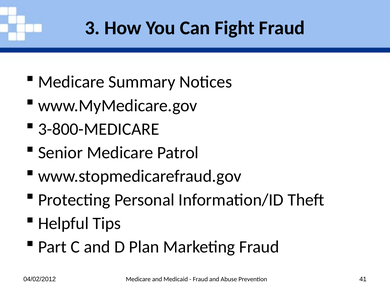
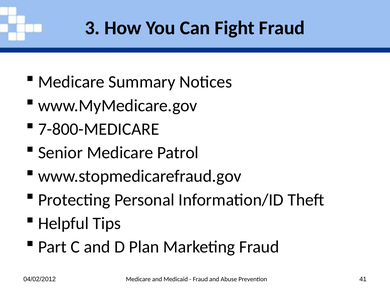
3-800-MEDICARE: 3-800-MEDICARE -> 7-800-MEDICARE
